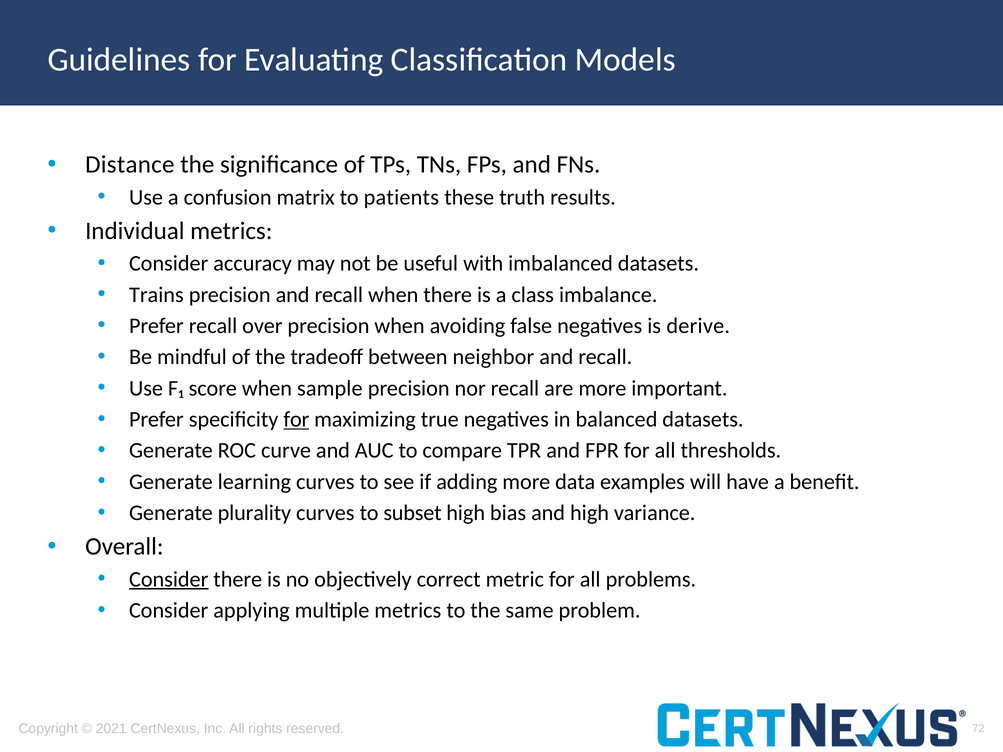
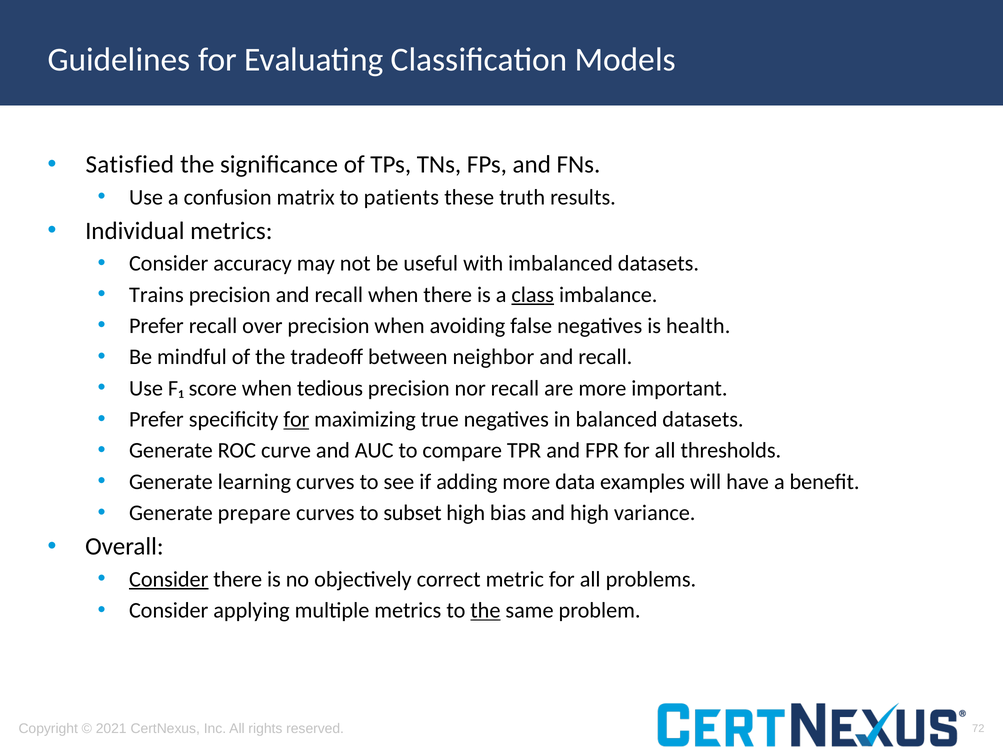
Distance: Distance -> Satisfied
class underline: none -> present
derive: derive -> health
sample: sample -> tedious
plurality: plurality -> prepare
the at (485, 611) underline: none -> present
